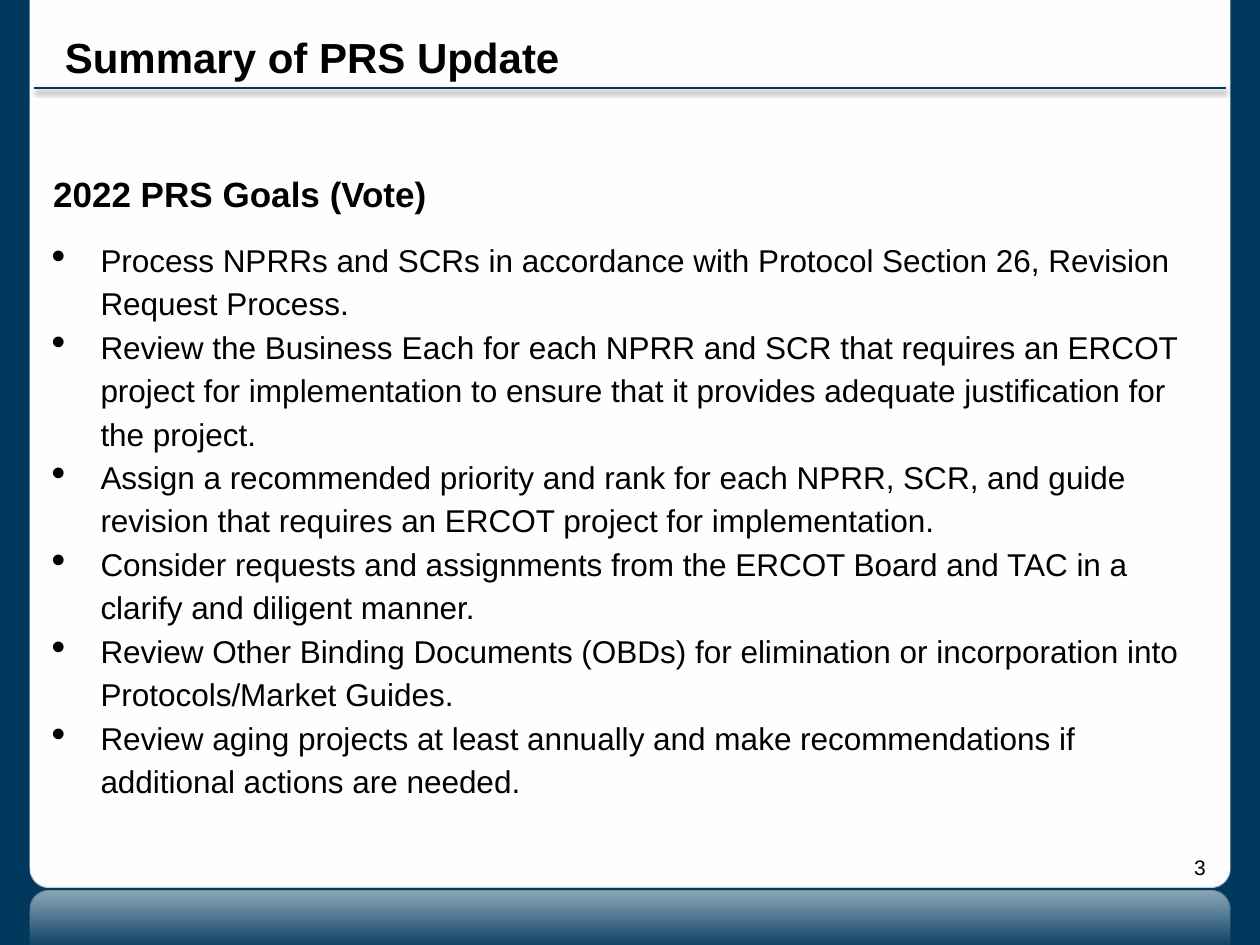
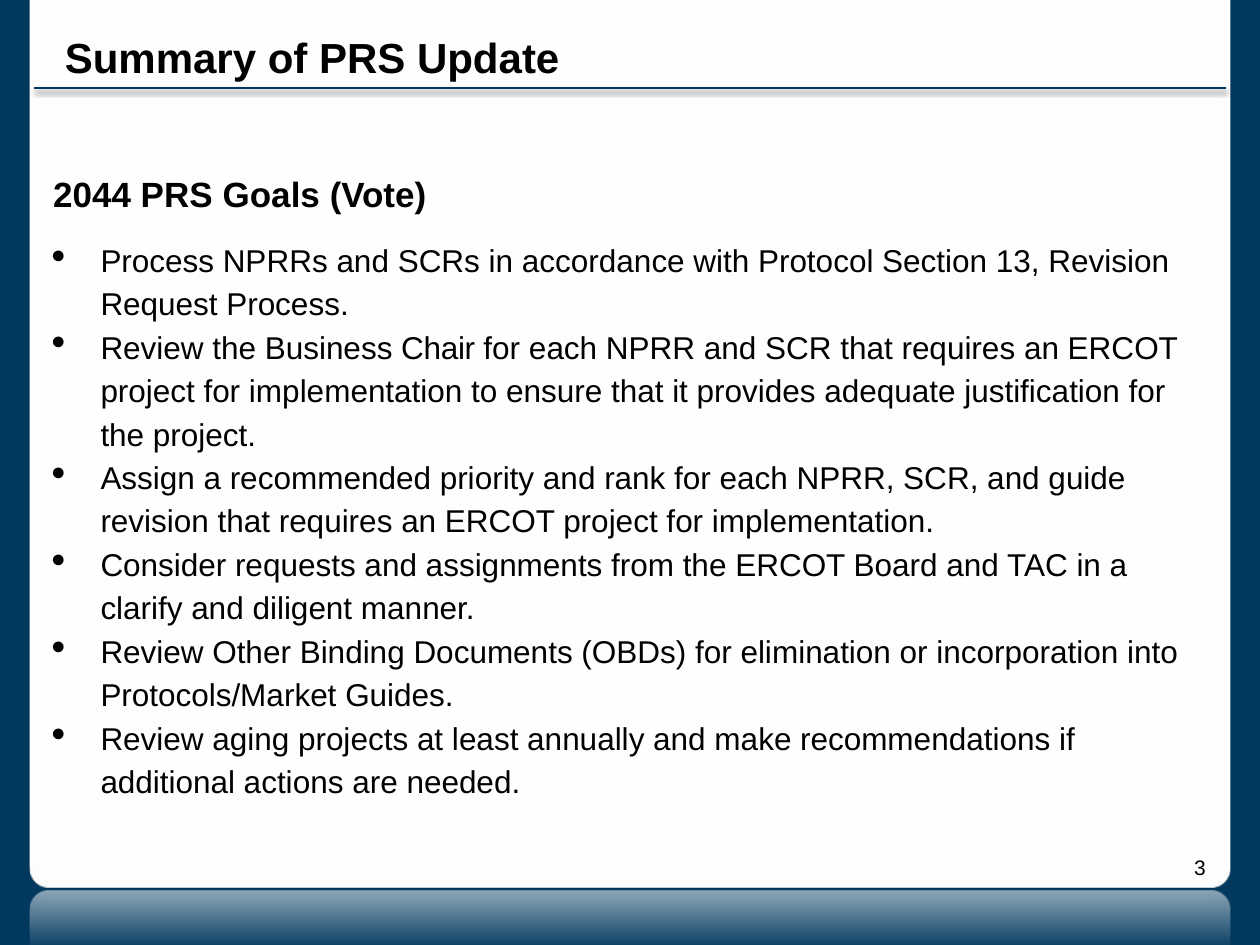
2022: 2022 -> 2044
26: 26 -> 13
Business Each: Each -> Chair
